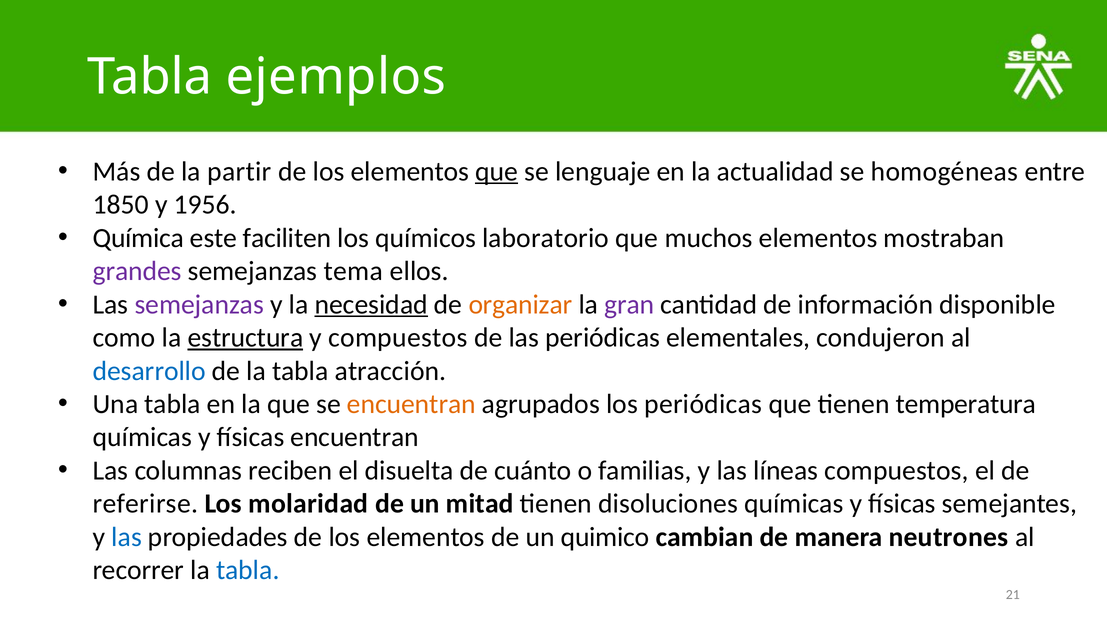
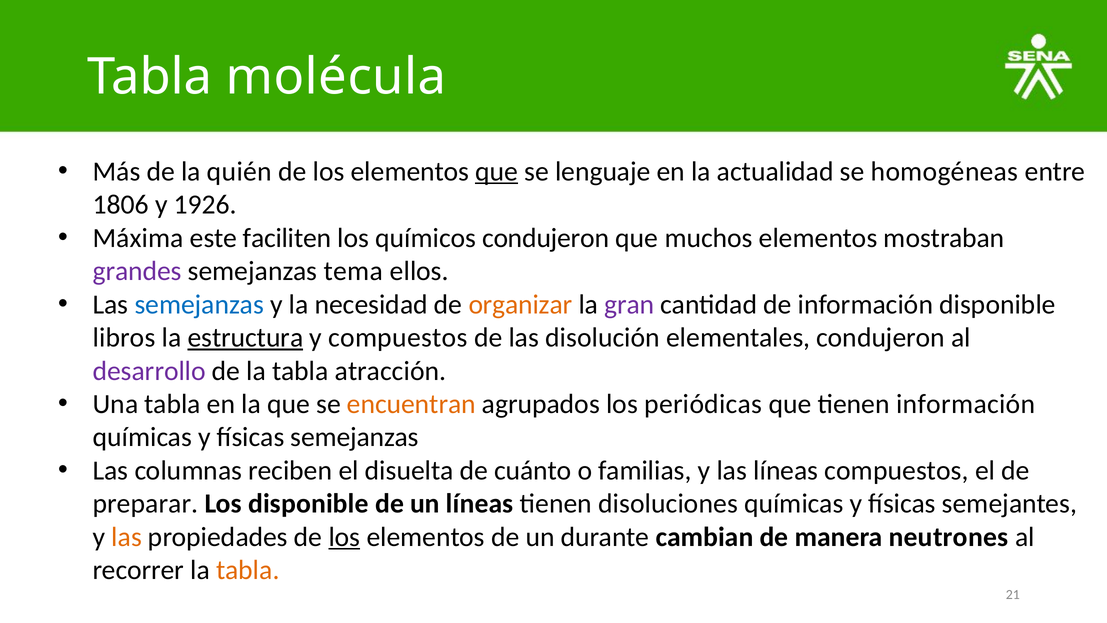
ejemplos: ejemplos -> molécula
partir: partir -> quién
1850: 1850 -> 1806
1956: 1956 -> 1926
Química: Química -> Máxima
químicos laboratorio: laboratorio -> condujeron
semejanzas at (199, 304) colour: purple -> blue
necesidad underline: present -> none
como: como -> libros
las periódicas: periódicas -> disolución
desarrollo colour: blue -> purple
tienen temperatura: temperatura -> información
físicas encuentran: encuentran -> semejanzas
referirse: referirse -> preparar
Los molaridad: molaridad -> disponible
un mitad: mitad -> líneas
las at (127, 537) colour: blue -> orange
los at (344, 537) underline: none -> present
quimico: quimico -> durante
tabla at (248, 570) colour: blue -> orange
